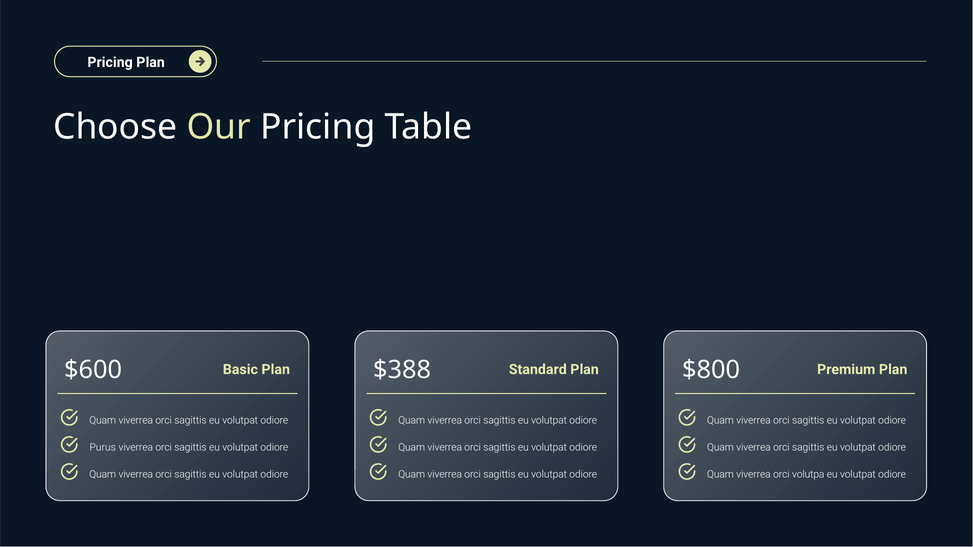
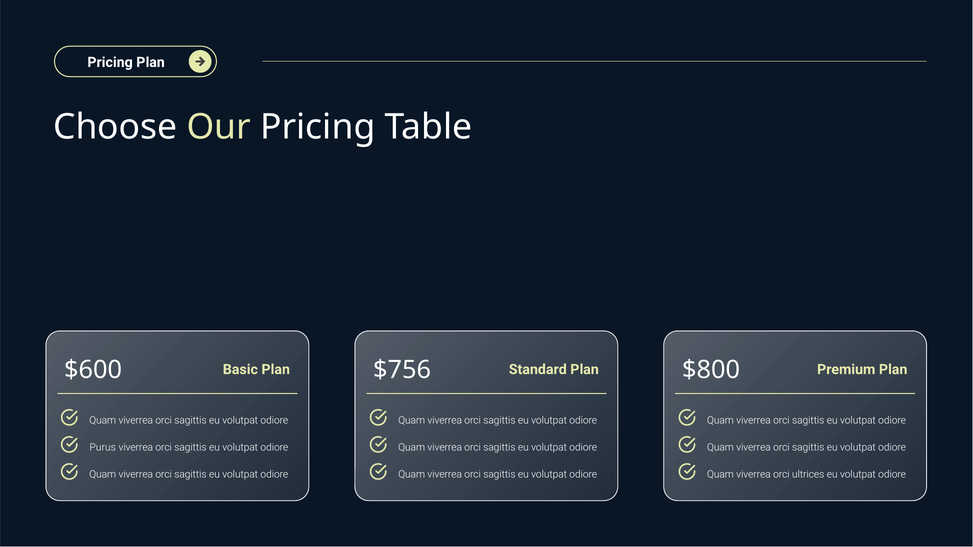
$388: $388 -> $756
volutpa: volutpa -> ultrices
